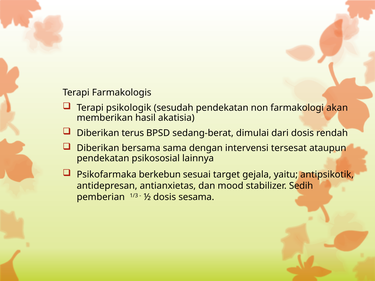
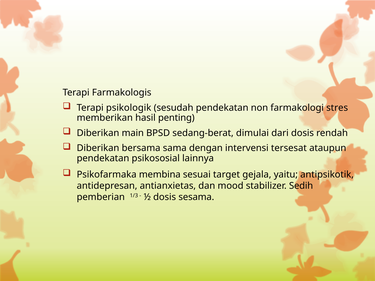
akan: akan -> stres
akatisia: akatisia -> penting
terus: terus -> main
berkebun: berkebun -> membina
